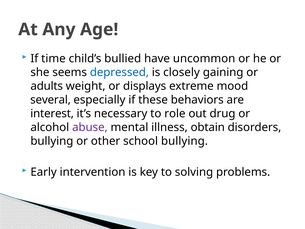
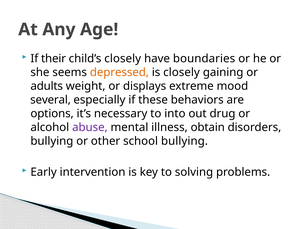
time: time -> their
child’s bullied: bullied -> closely
uncommon: uncommon -> boundaries
depressed colour: blue -> orange
interest: interest -> options
role: role -> into
